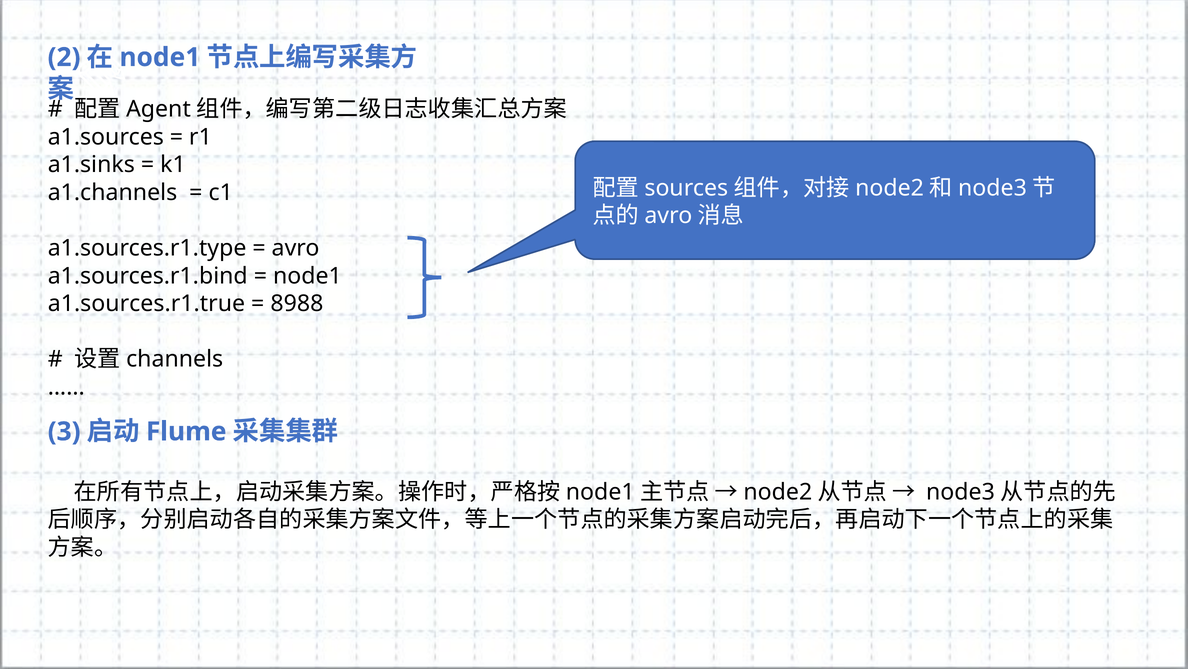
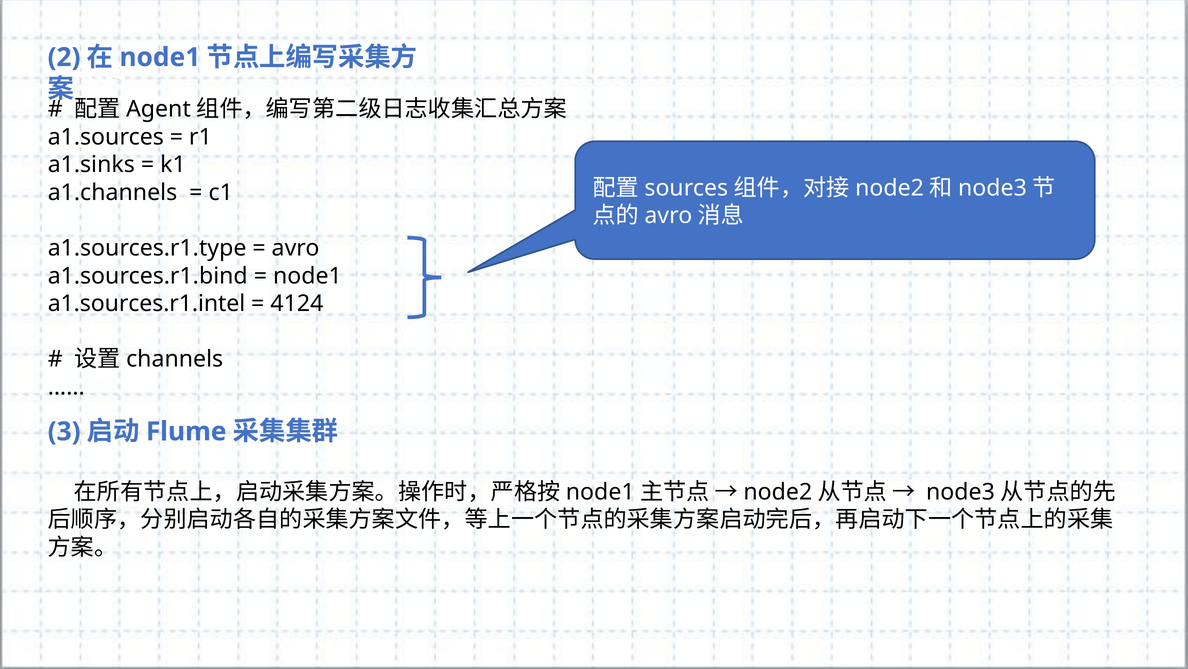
a1.sources.r1.true: a1.sources.r1.true -> a1.sources.r1.intel
8988: 8988 -> 4124
